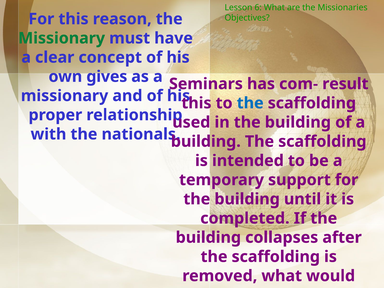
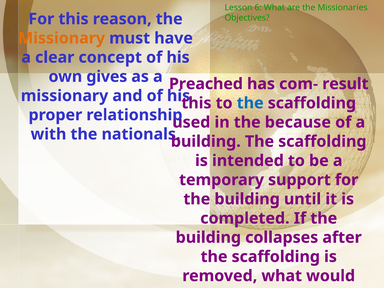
Missionary at (62, 38) colour: green -> orange
Seminars: Seminars -> Preached
in the building: building -> because
